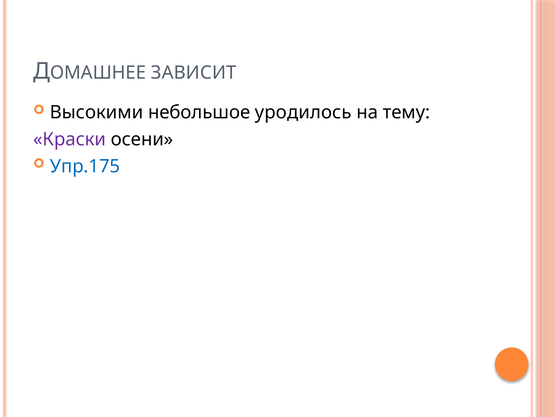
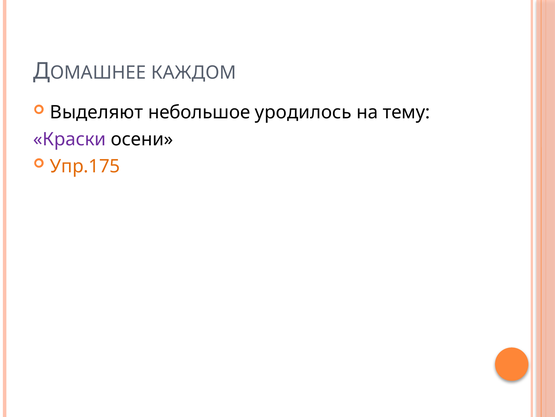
ЗАВИСИТ: ЗАВИСИТ -> КАЖДОМ
Высокими: Высокими -> Выделяют
Упр.175 colour: blue -> orange
